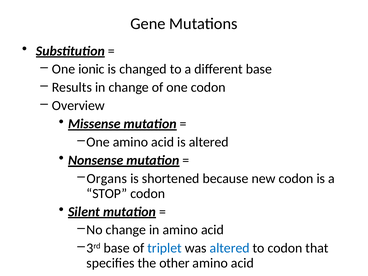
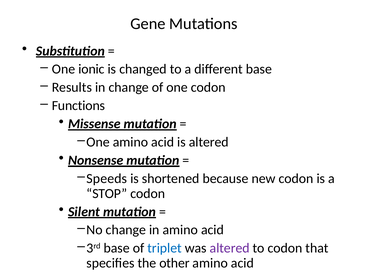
Overview: Overview -> Functions
Organs: Organs -> Speeds
altered at (230, 248) colour: blue -> purple
